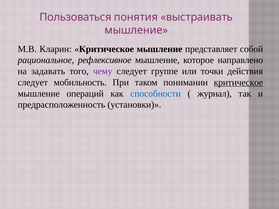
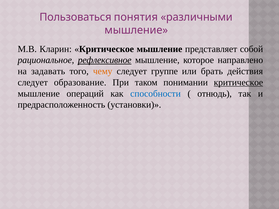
выстраивать: выстраивать -> различными
рефлексивное underline: none -> present
чему colour: purple -> orange
точки: точки -> брать
мобильность: мобильность -> образование
журнал: журнал -> отнюдь
